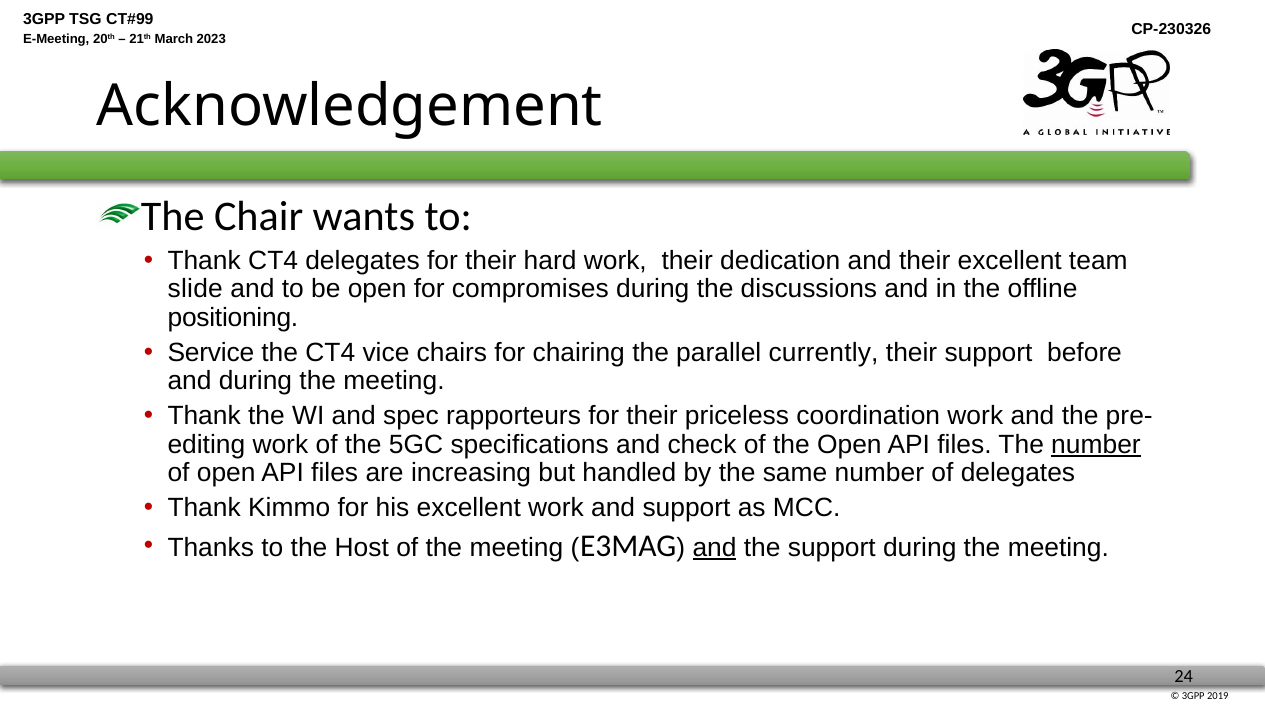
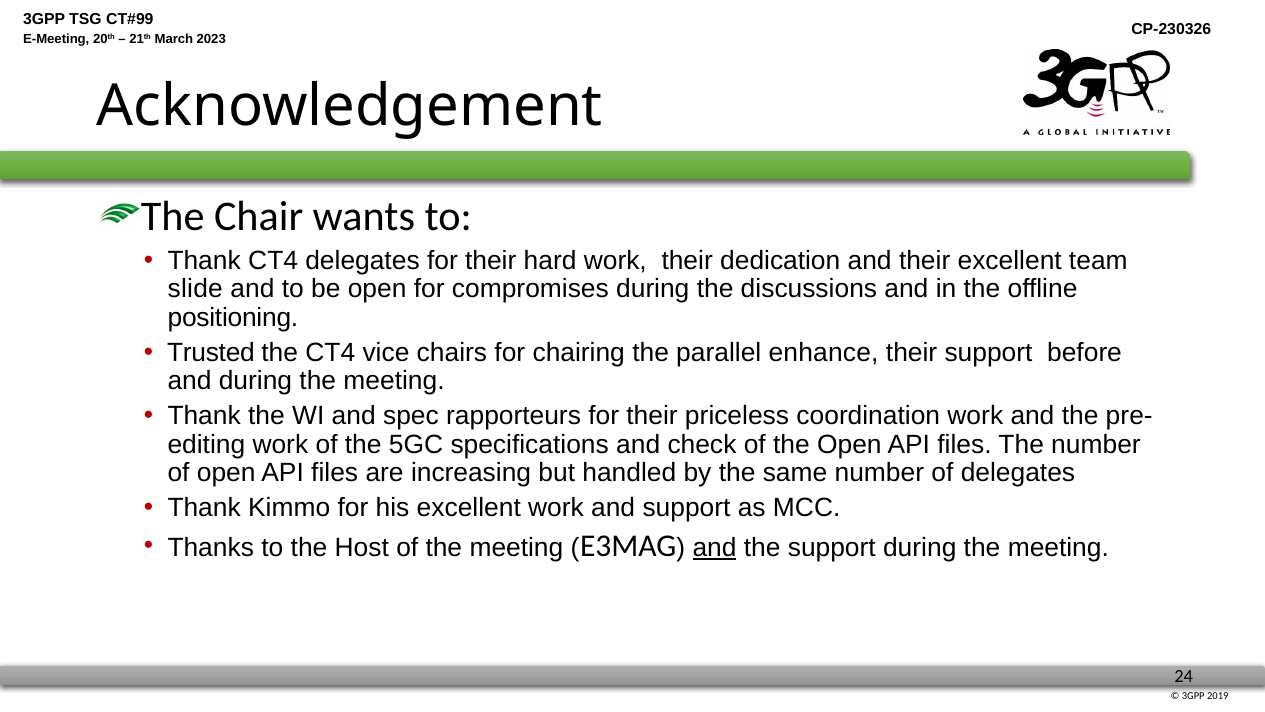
Service: Service -> Trusted
currently: currently -> enhance
number at (1096, 444) underline: present -> none
